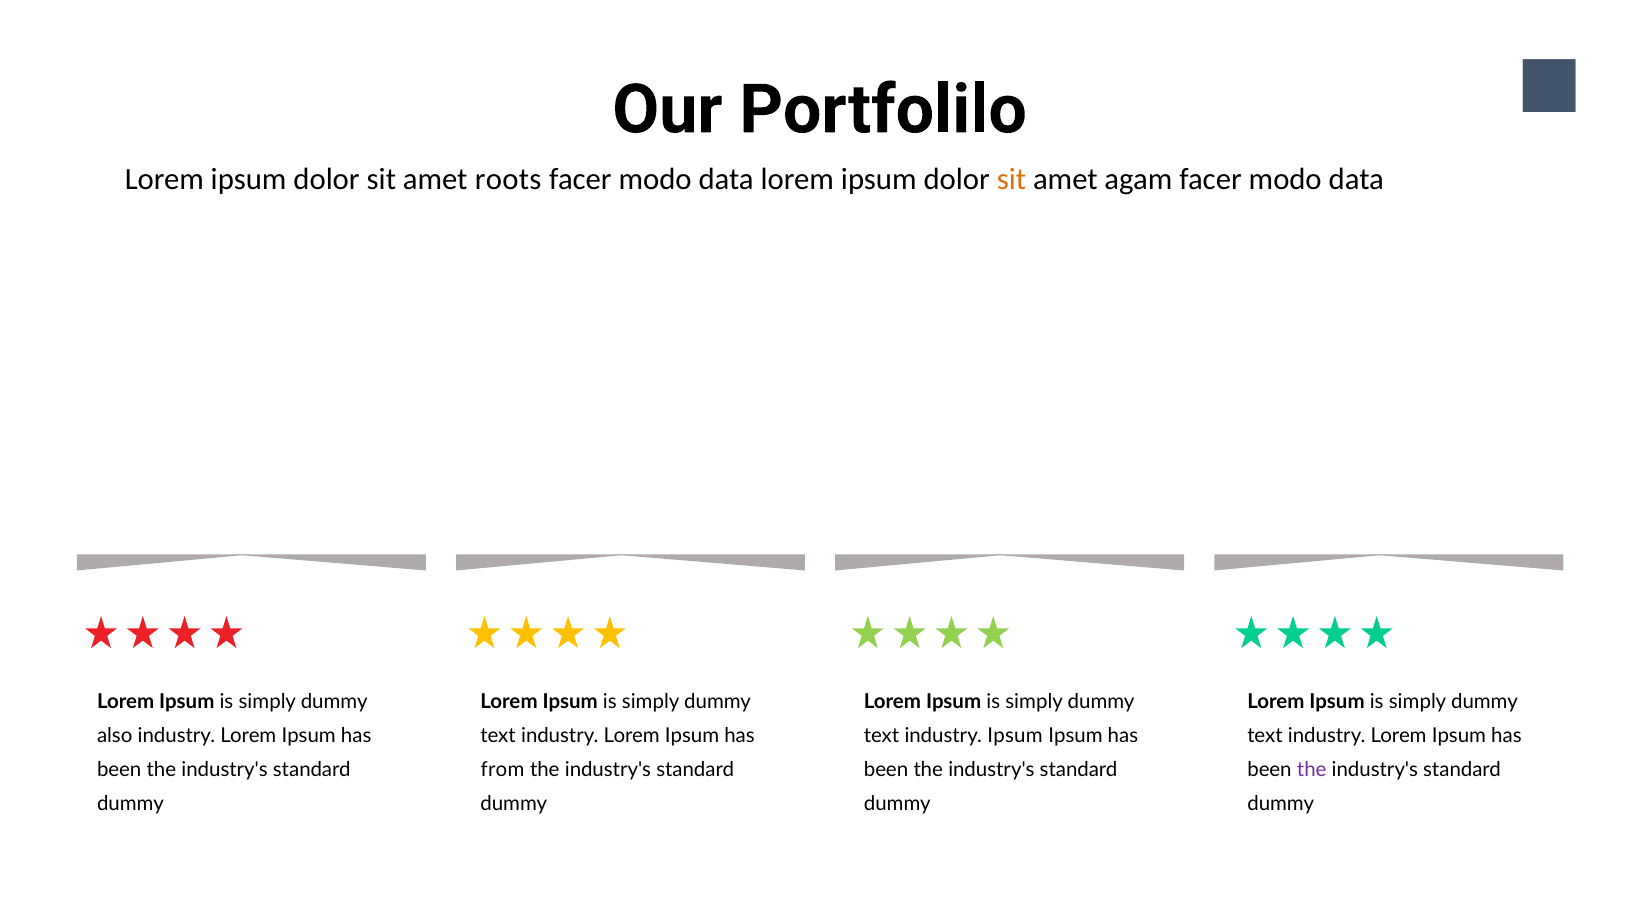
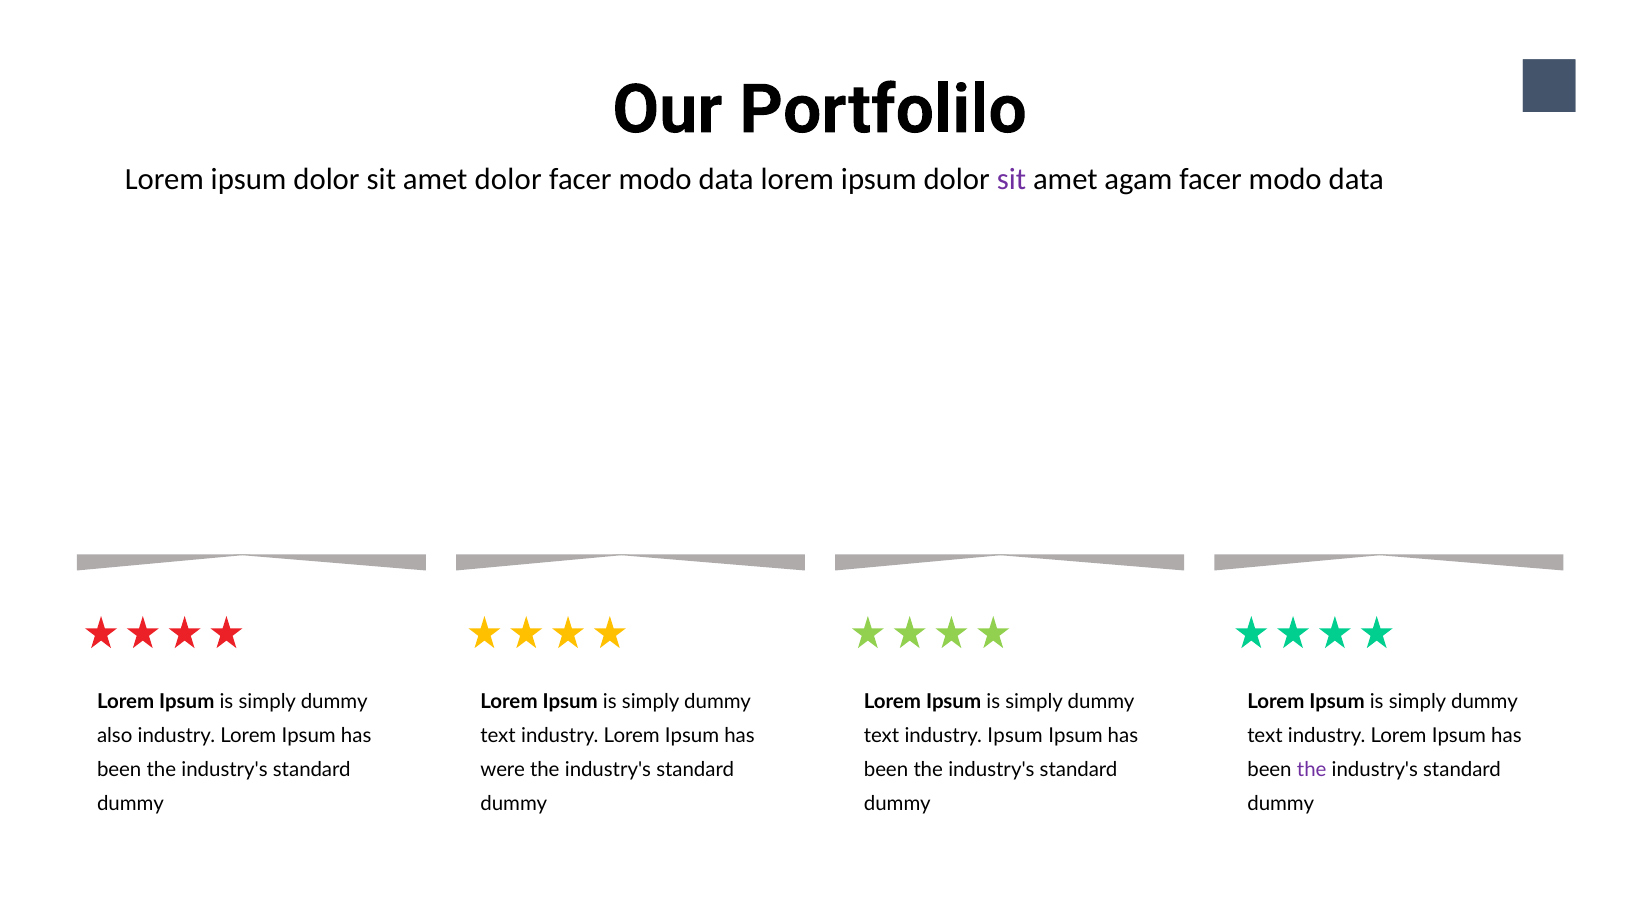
amet roots: roots -> dolor
sit at (1011, 179) colour: orange -> purple
from: from -> were
